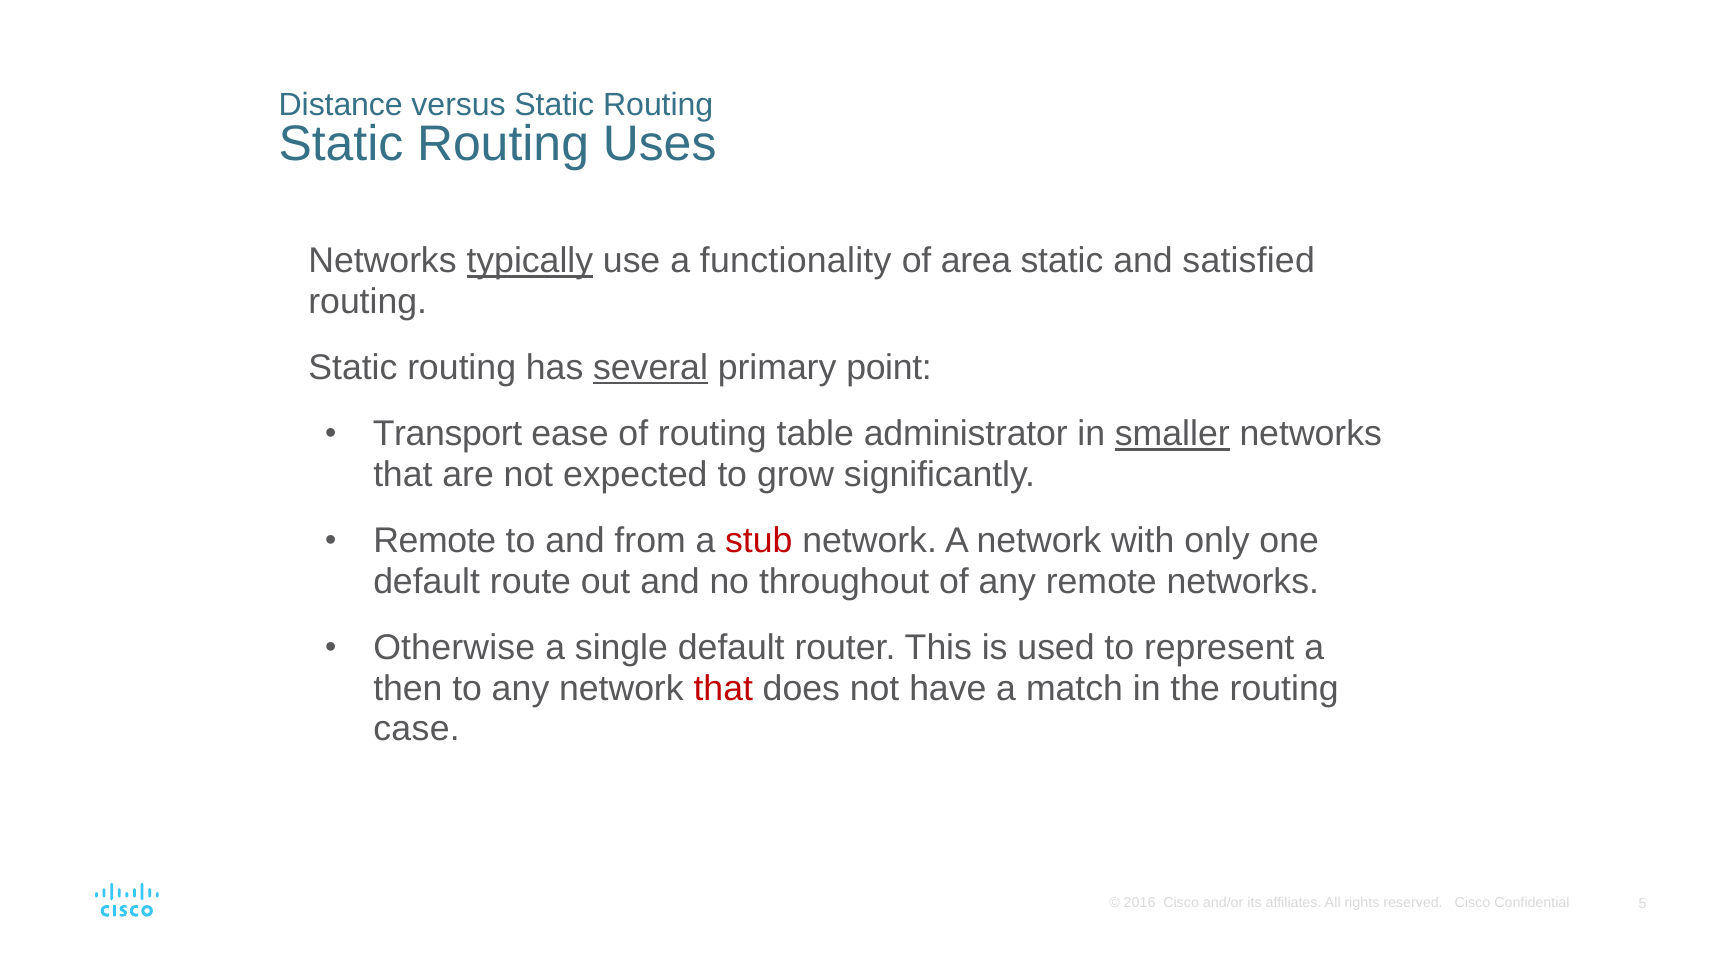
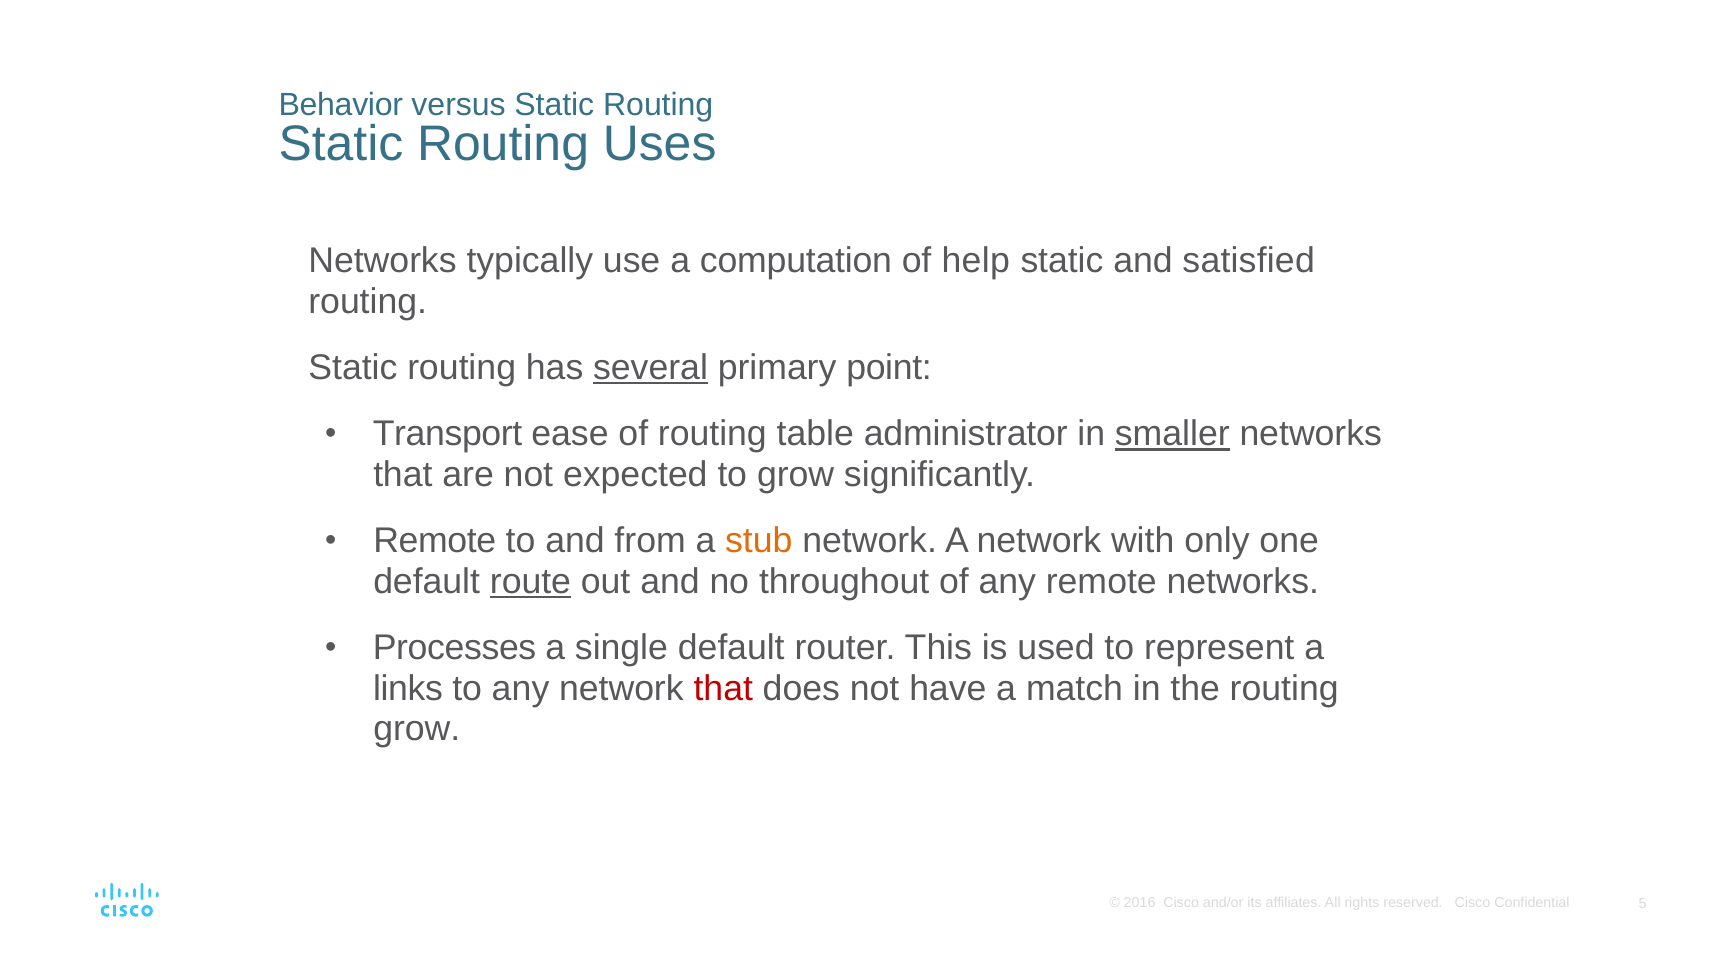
Distance: Distance -> Behavior
typically underline: present -> none
functionality: functionality -> computation
area: area -> help
stub colour: red -> orange
route underline: none -> present
Otherwise: Otherwise -> Processes
then: then -> links
case at (417, 729): case -> grow
